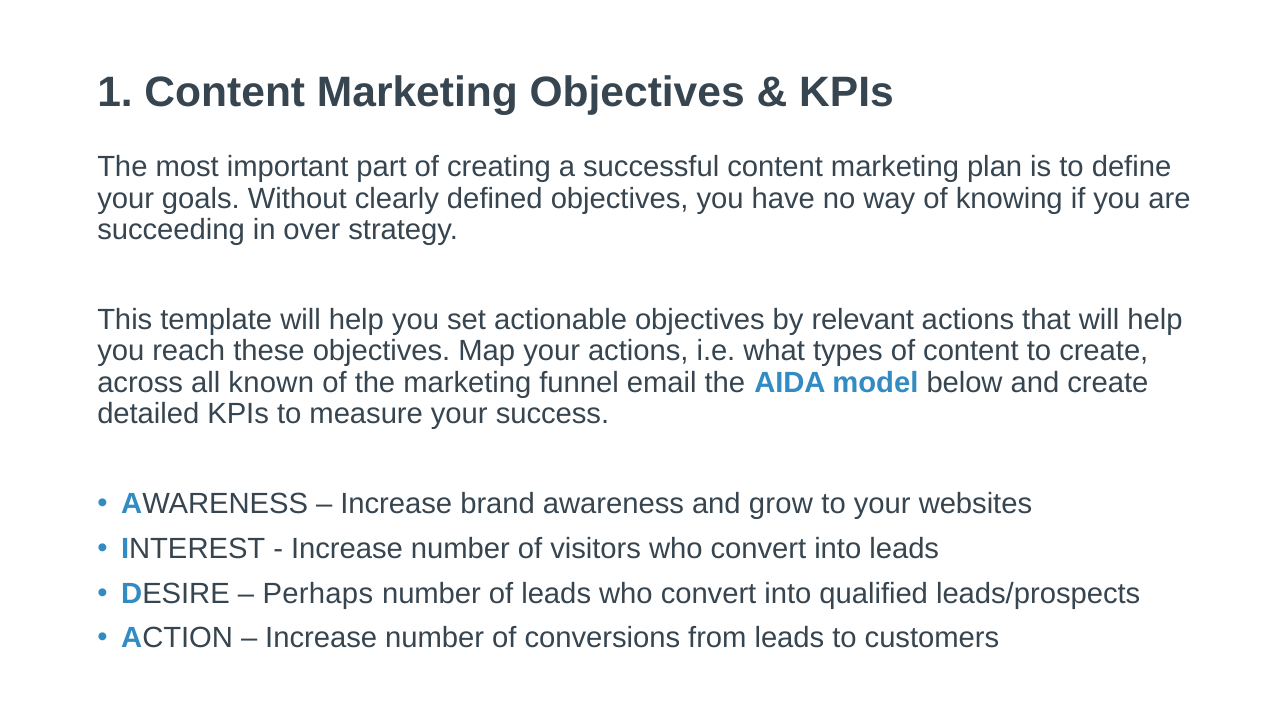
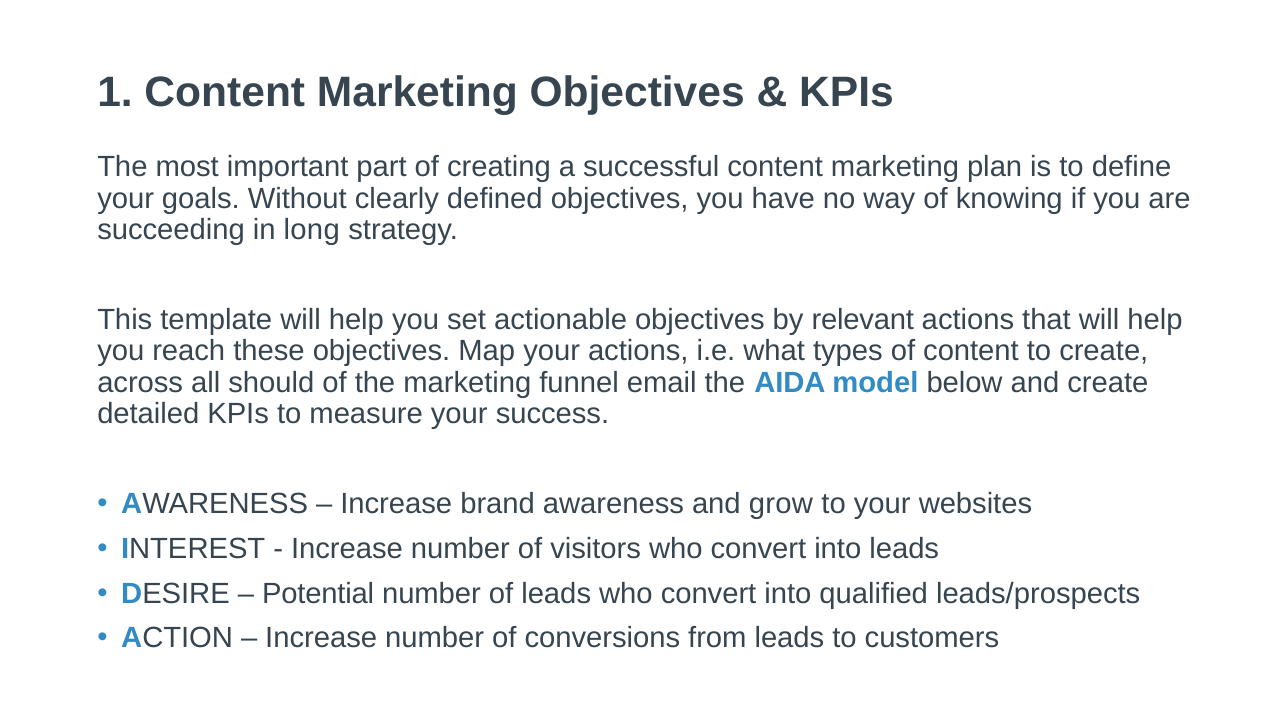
over: over -> long
known: known -> should
Perhaps: Perhaps -> Potential
